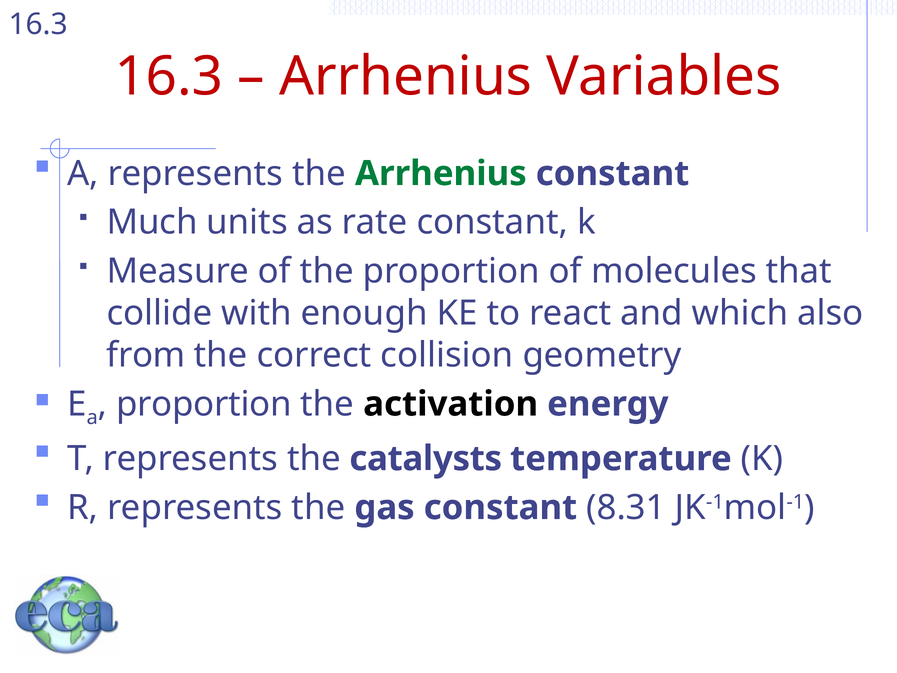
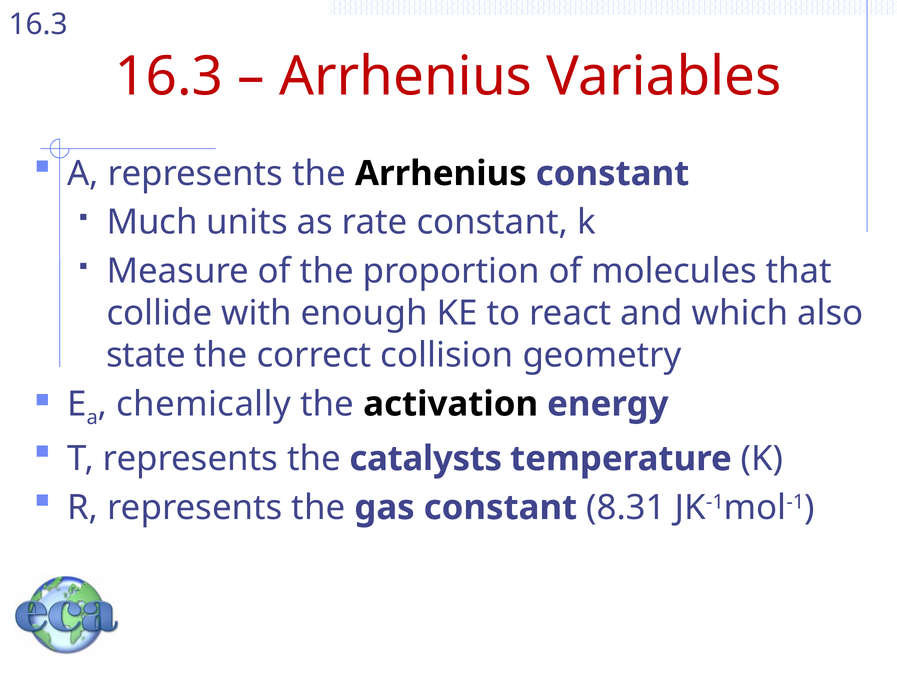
Arrhenius at (441, 174) colour: green -> black
from: from -> state
proportion at (204, 404): proportion -> chemically
